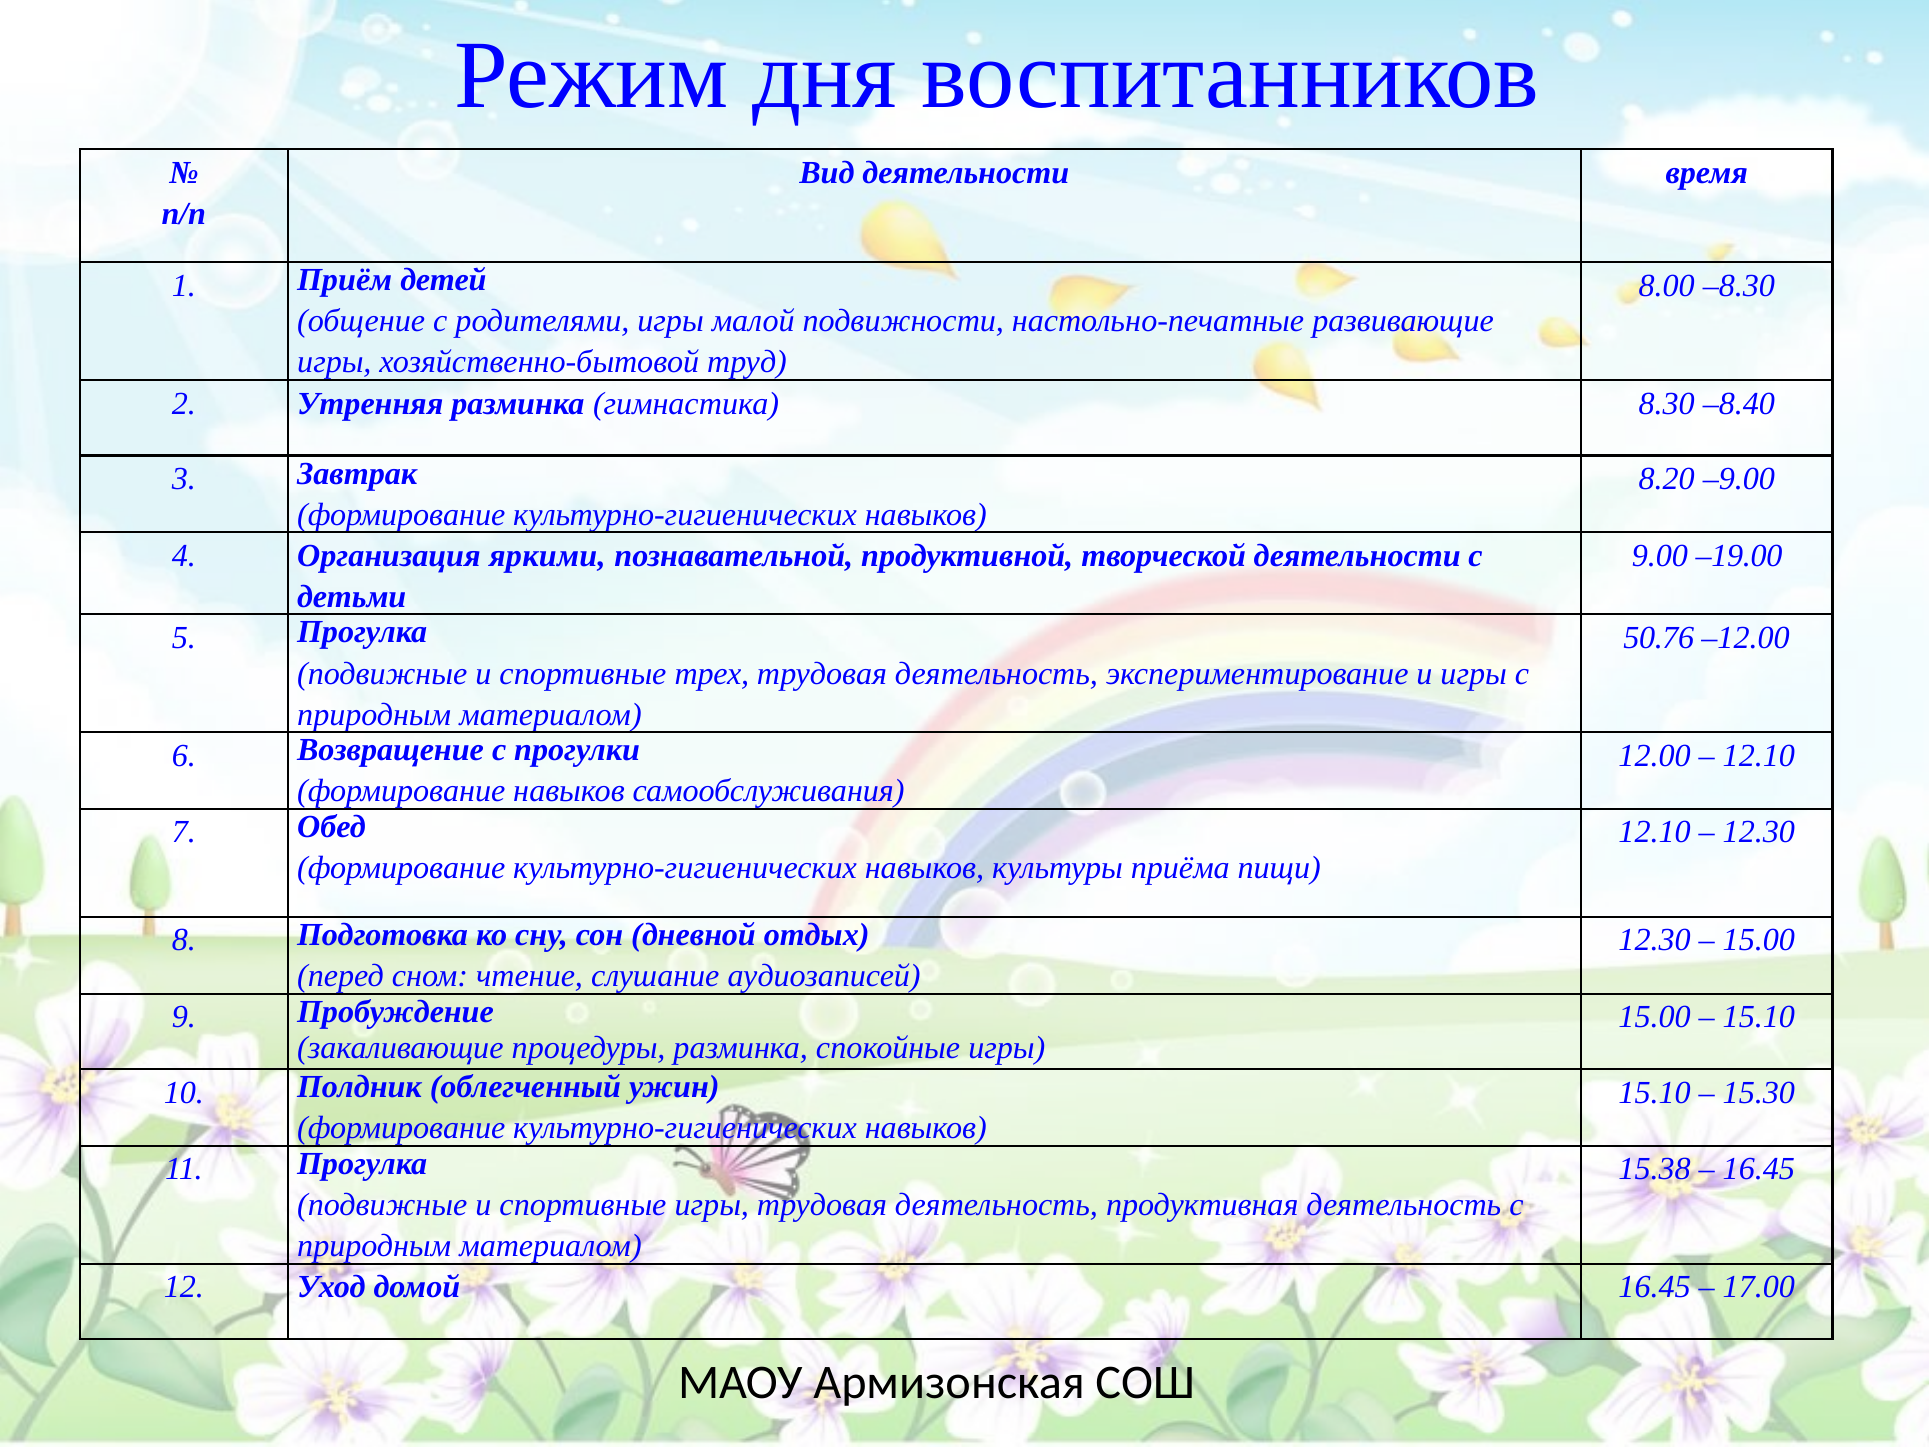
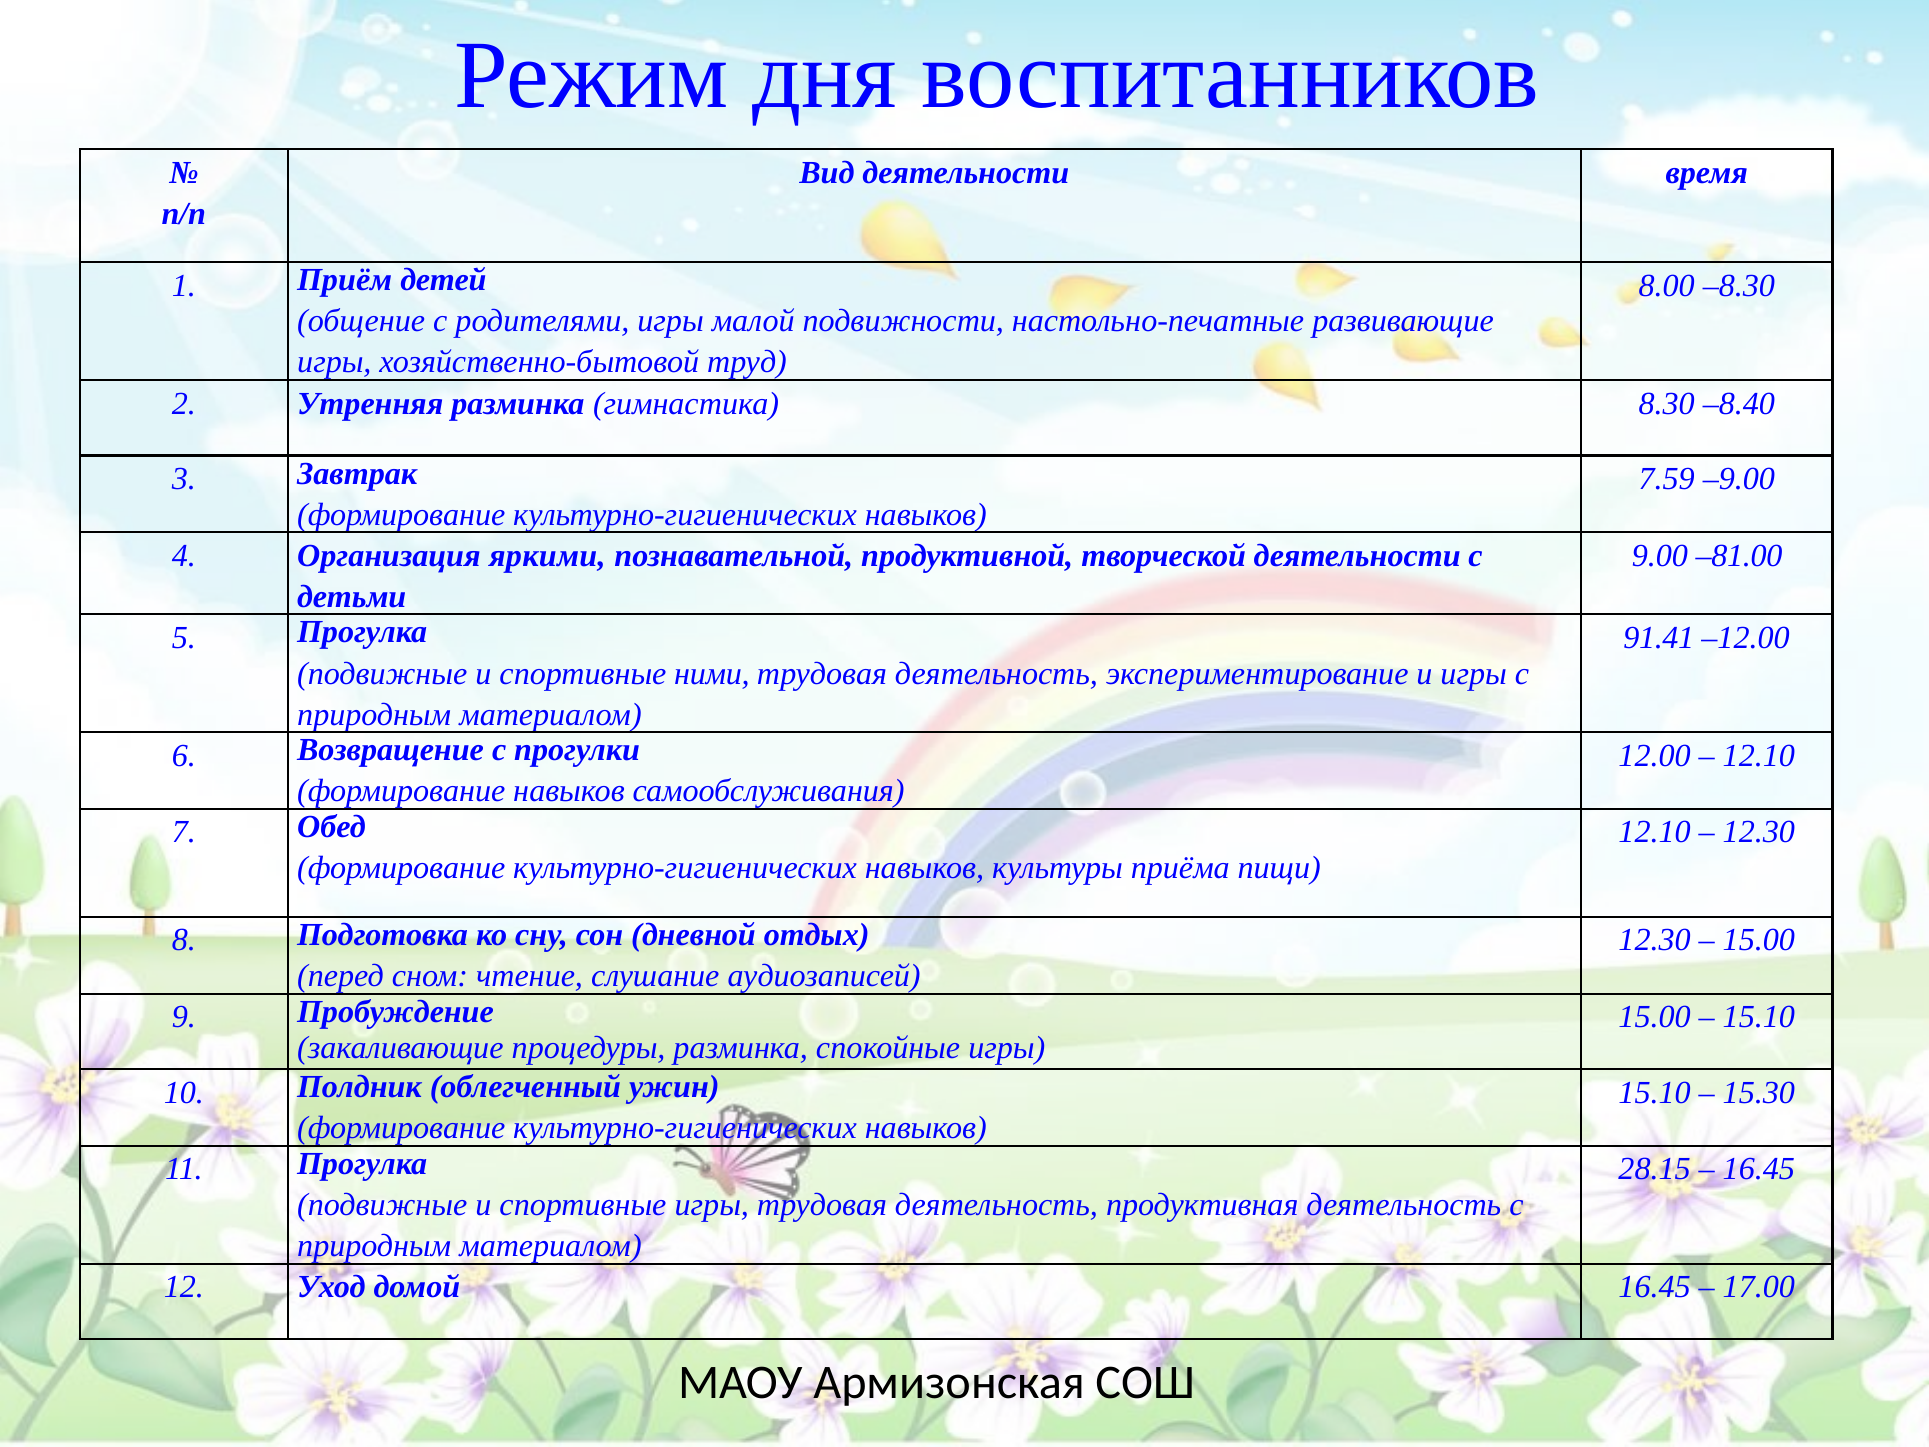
8.20: 8.20 -> 7.59
–19.00: –19.00 -> –81.00
50.76: 50.76 -> 91.41
трех: трех -> ними
15.38: 15.38 -> 28.15
